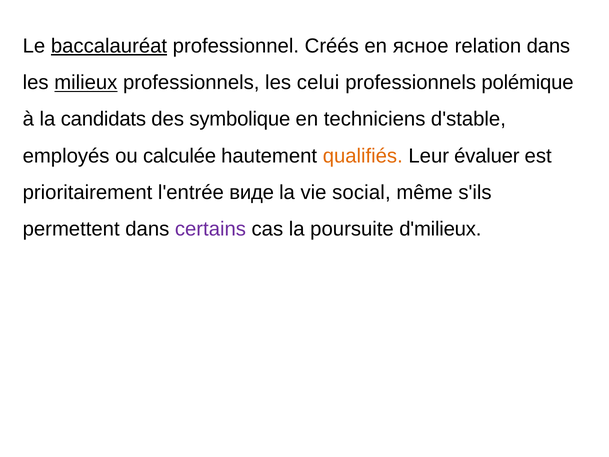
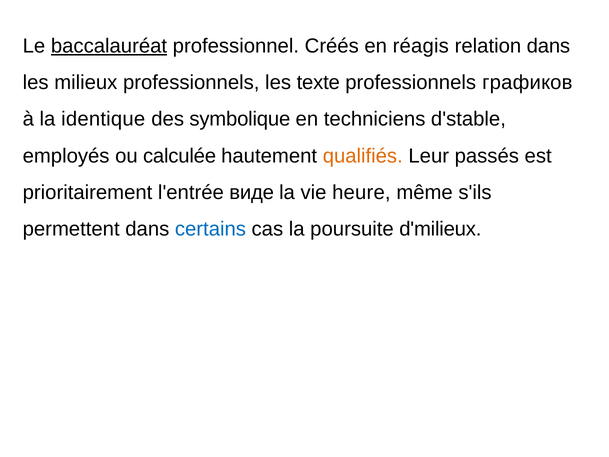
ясное: ясное -> réagis
milieux underline: present -> none
celui: celui -> texte
polémique: polémique -> графиков
candidats: candidats -> identique
évaluer: évaluer -> passés
social: social -> heure
certains colour: purple -> blue
